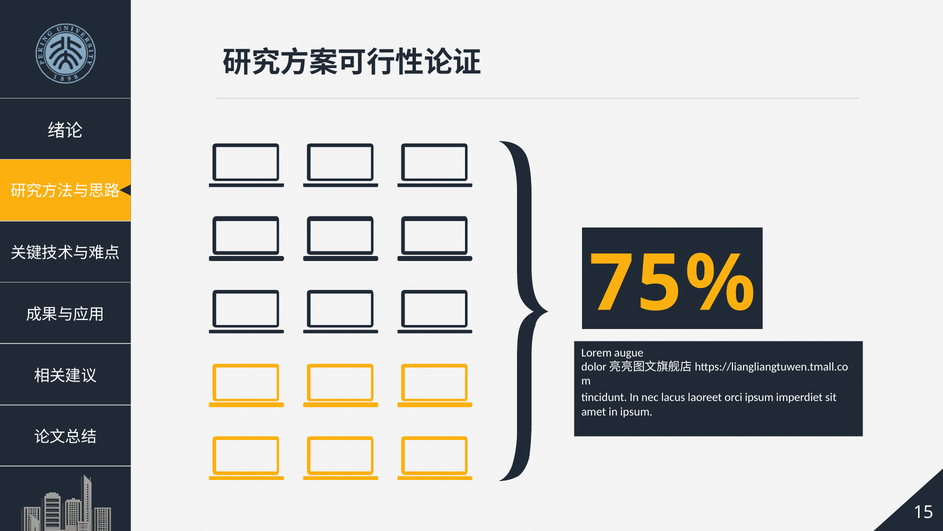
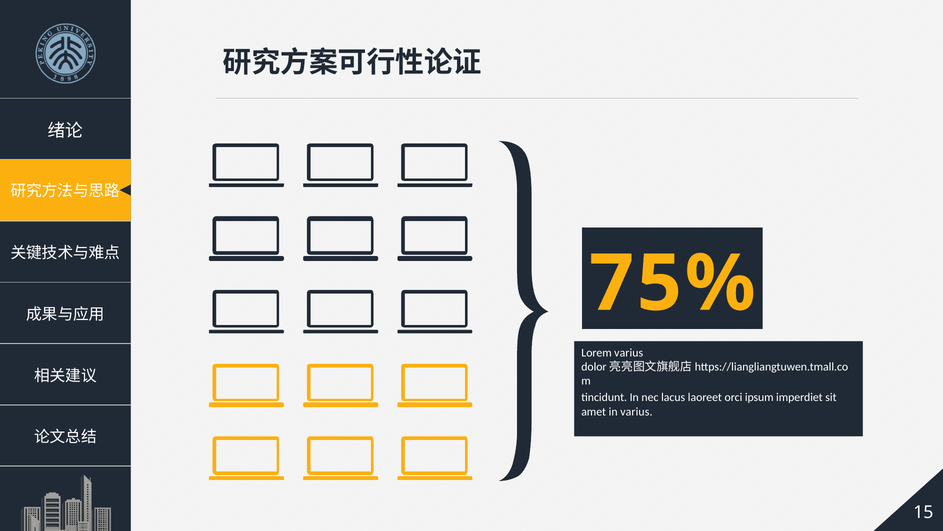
Lorem augue: augue -> varius
in ipsum: ipsum -> varius
